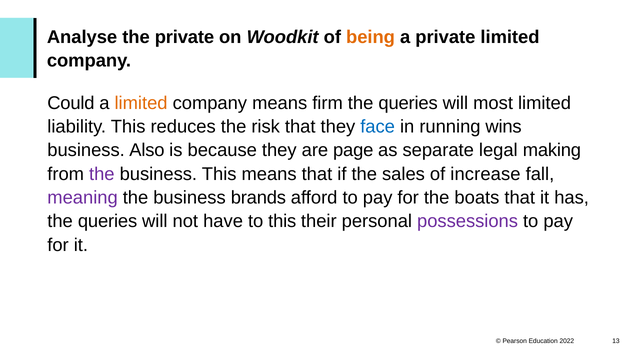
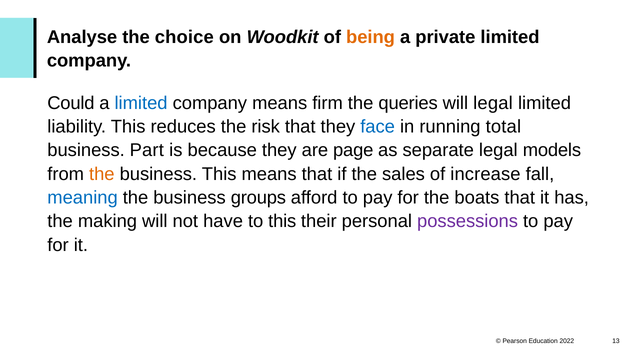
the private: private -> choice
limited at (141, 103) colour: orange -> blue
will most: most -> legal
wins: wins -> total
Also: Also -> Part
making: making -> models
the at (102, 174) colour: purple -> orange
meaning colour: purple -> blue
brands: brands -> groups
queries at (108, 221): queries -> making
